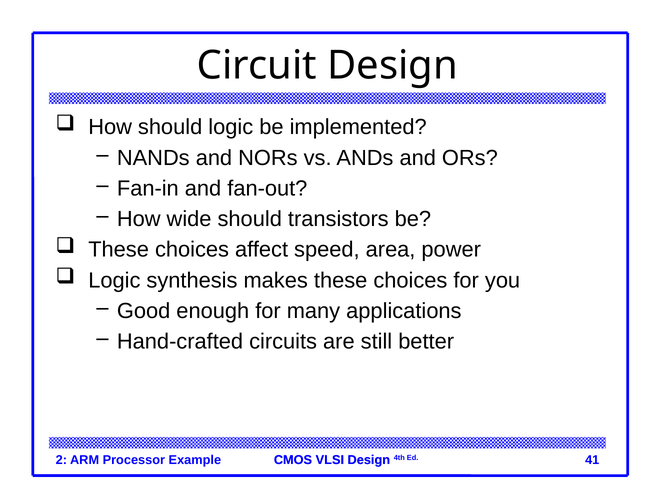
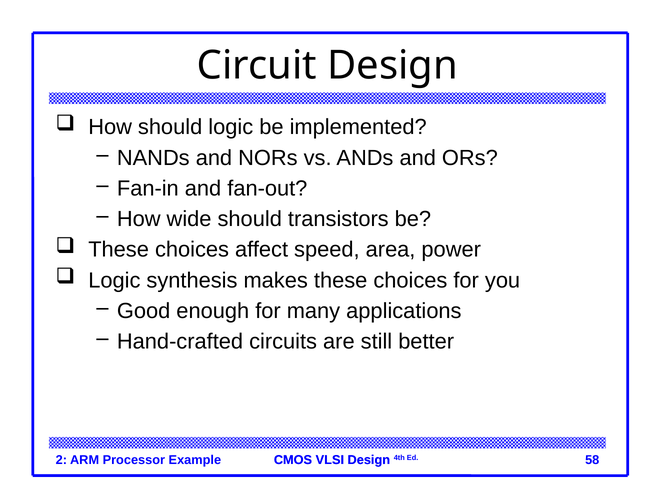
41: 41 -> 58
